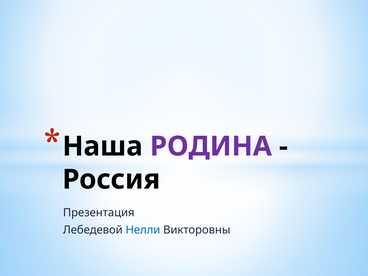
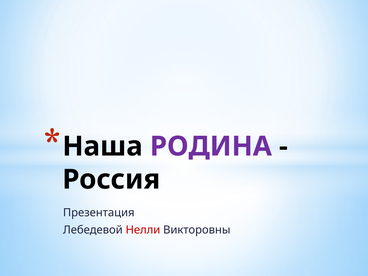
Нелли colour: blue -> red
